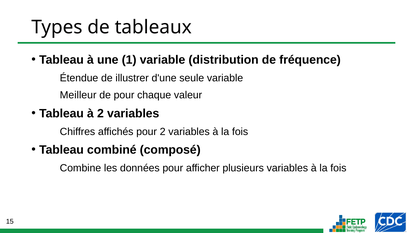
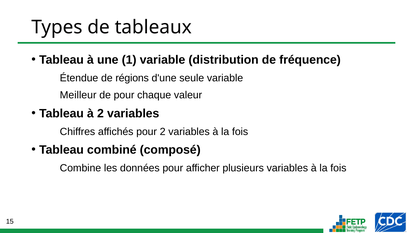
illustrer: illustrer -> régions
